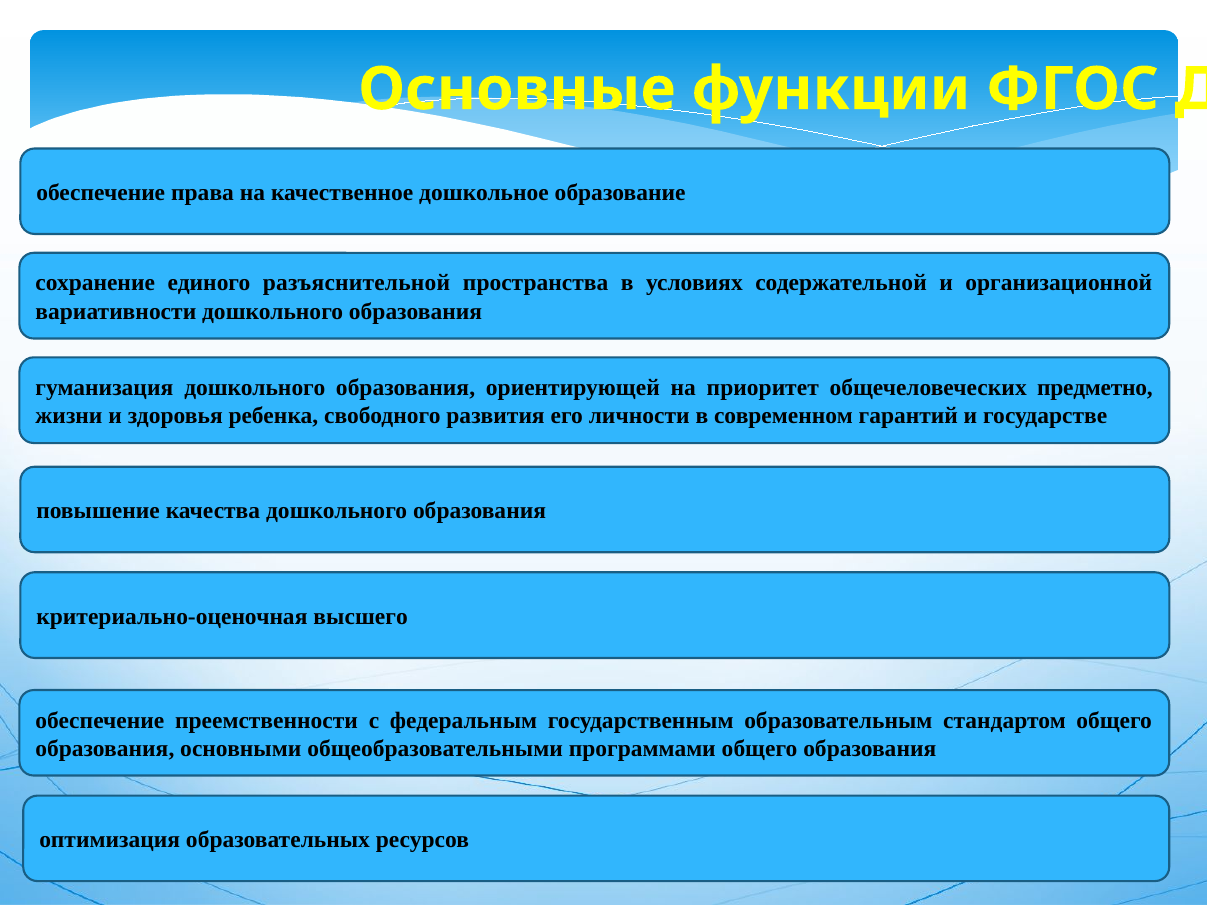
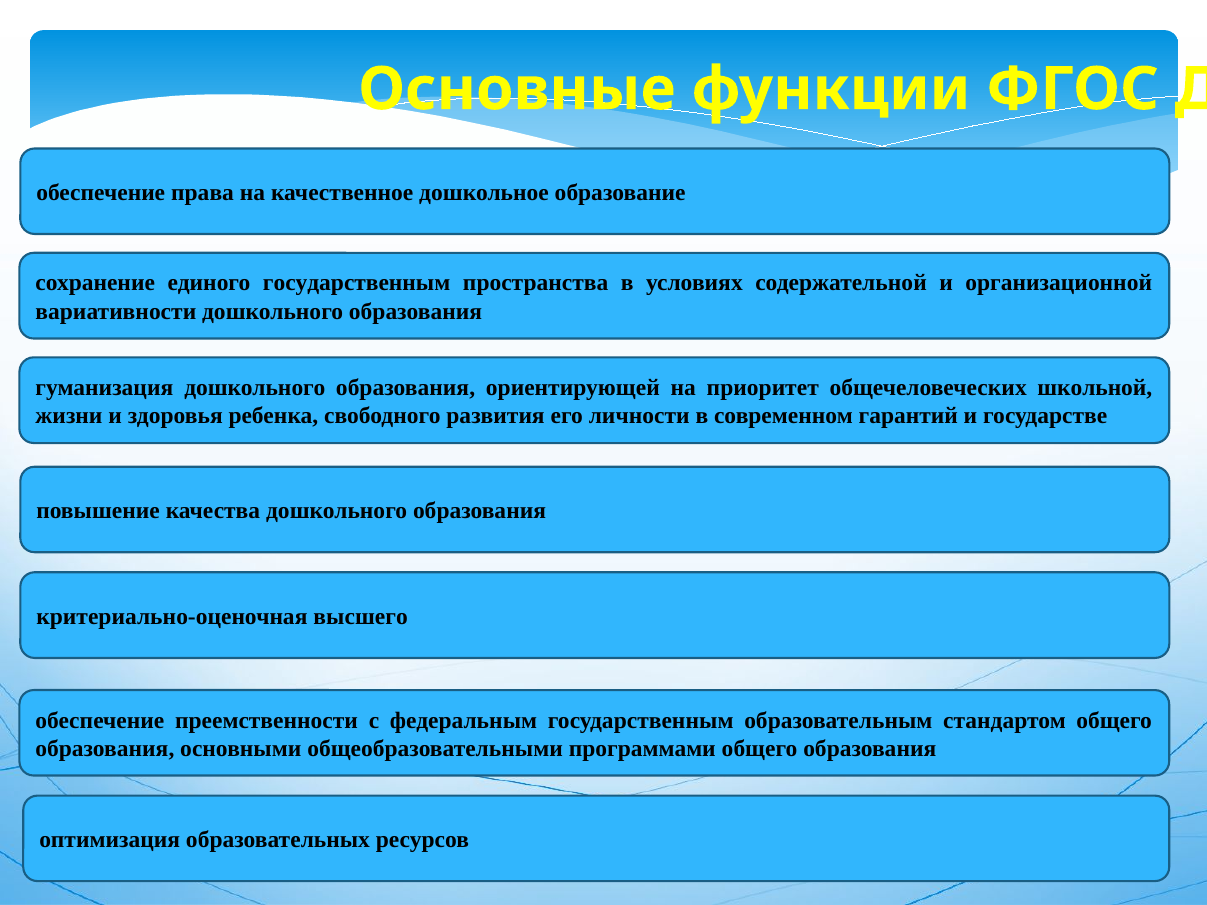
единого разъяснительной: разъяснительной -> государственным
предметно: предметно -> школьной
